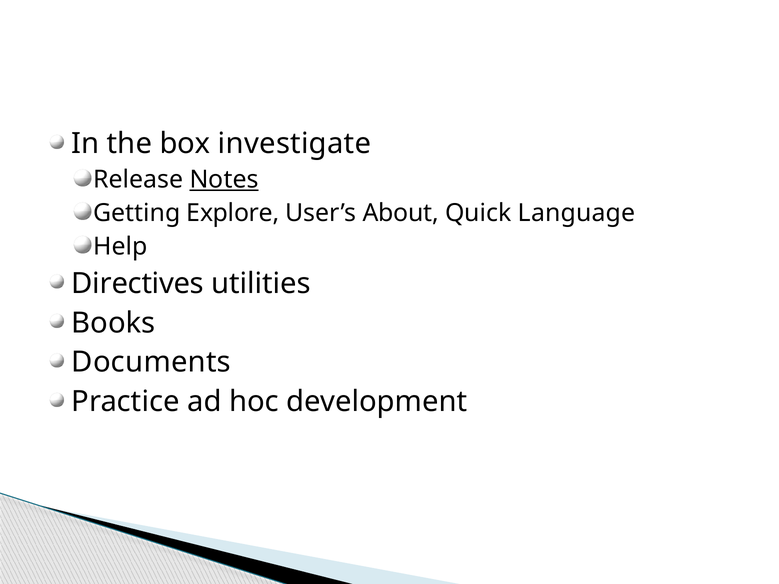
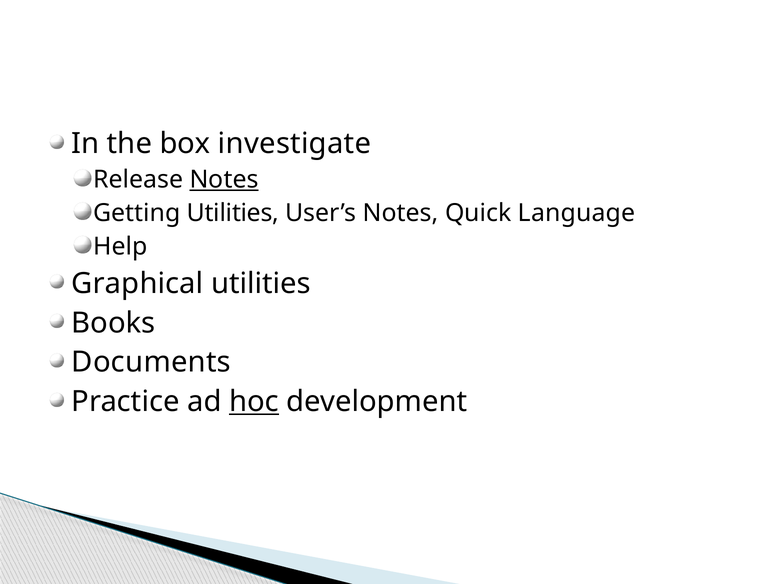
Getting Explore: Explore -> Utilities
User’s About: About -> Notes
Directives: Directives -> Graphical
hoc underline: none -> present
